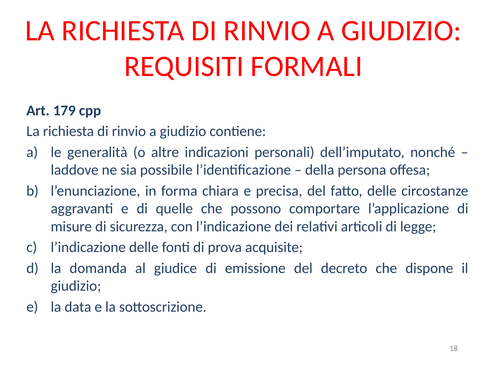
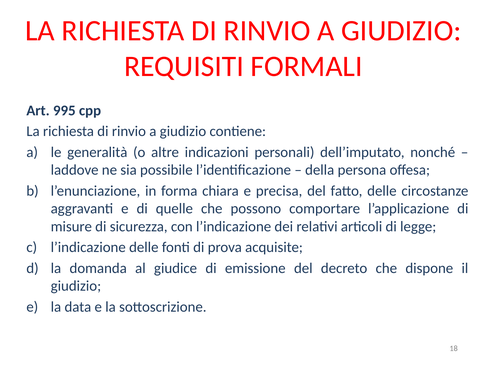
179: 179 -> 995
